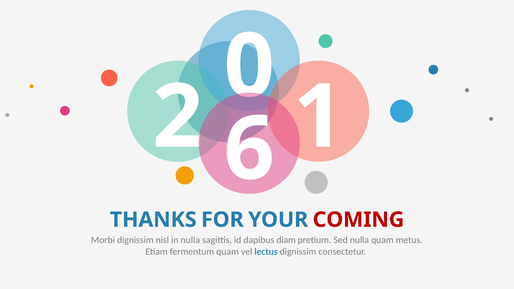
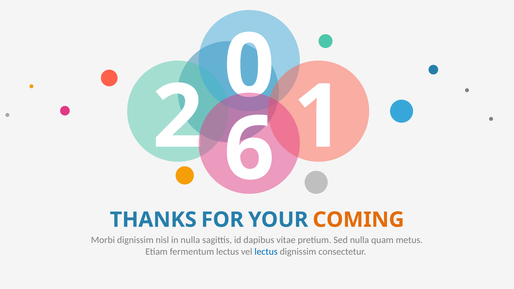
COMING colour: red -> orange
diam: diam -> vitae
fermentum quam: quam -> lectus
